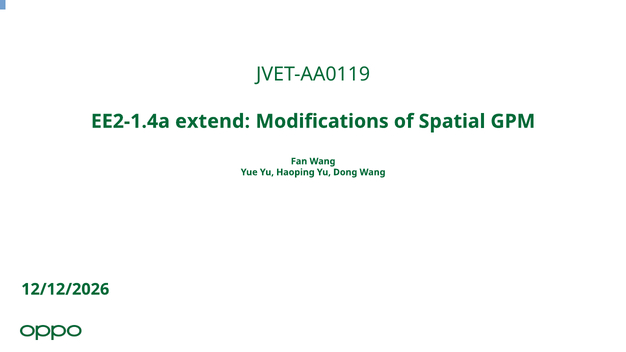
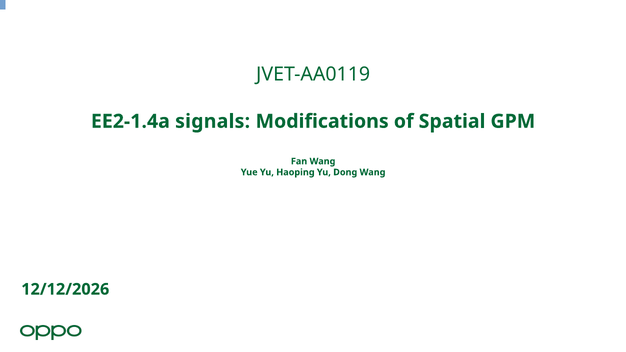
extend: extend -> signals
